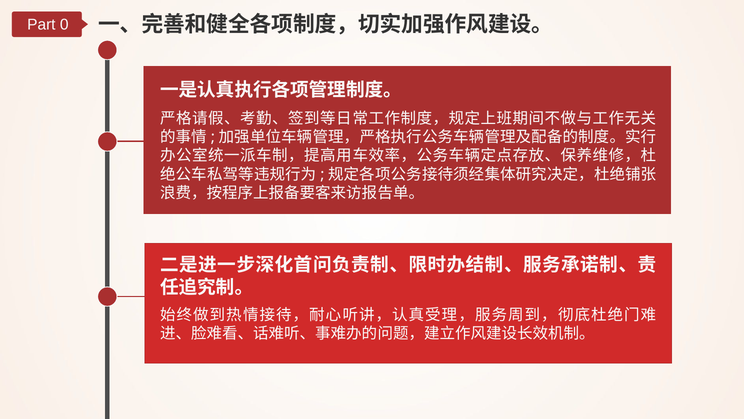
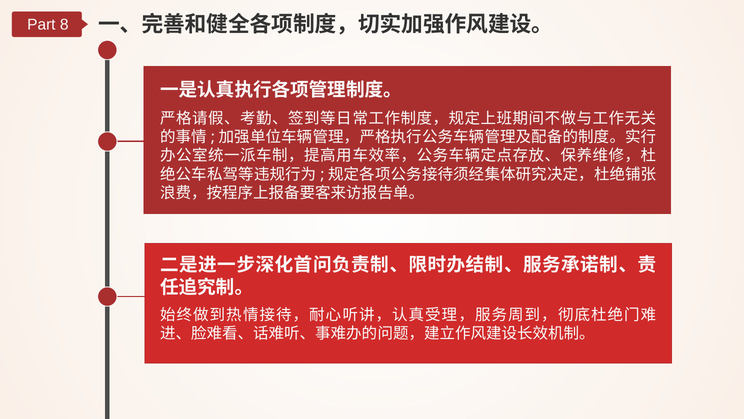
0: 0 -> 8
